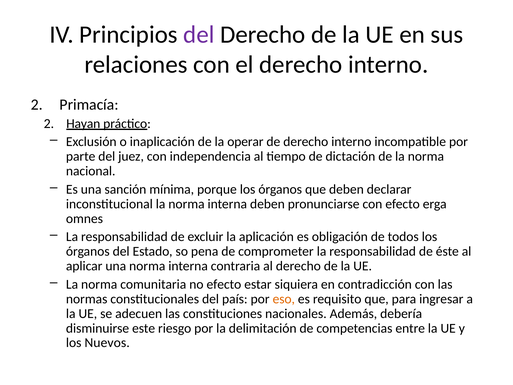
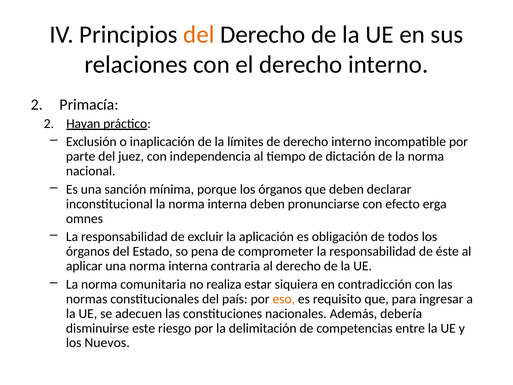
del at (199, 35) colour: purple -> orange
operar: operar -> límites
no efecto: efecto -> realiza
